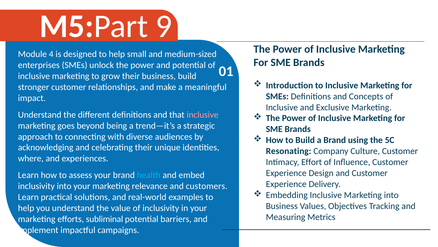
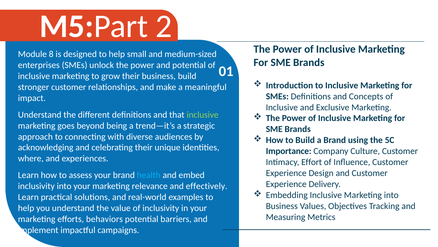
9: 9 -> 2
4: 4 -> 8
inclusive at (203, 114) colour: pink -> light green
Resonating: Resonating -> Importance
customers: customers -> effectively
subliminal: subliminal -> behaviors
